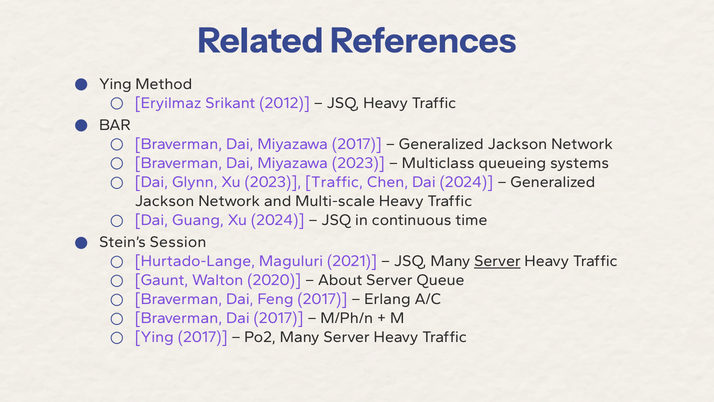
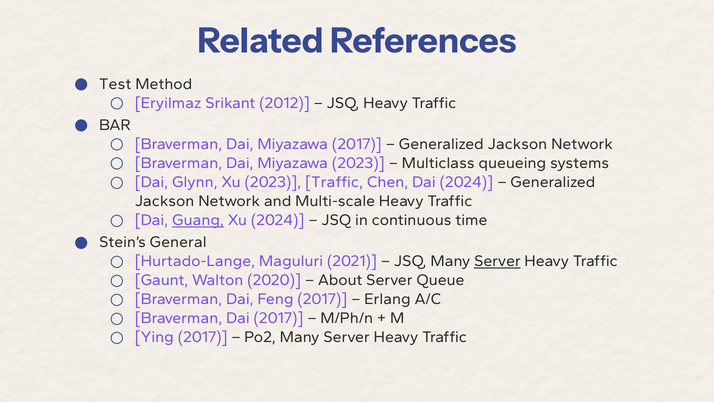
Ying at (115, 84): Ying -> Test
Guang underline: none -> present
Session: Session -> General
